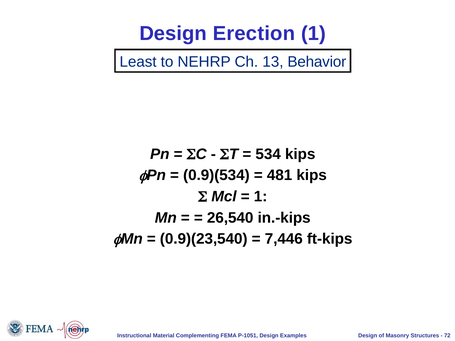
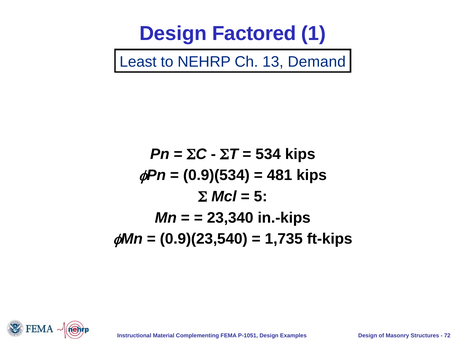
Erection: Erection -> Factored
Behavior: Behavior -> Demand
1 at (261, 197): 1 -> 5
26,540: 26,540 -> 23,340
7,446: 7,446 -> 1,735
